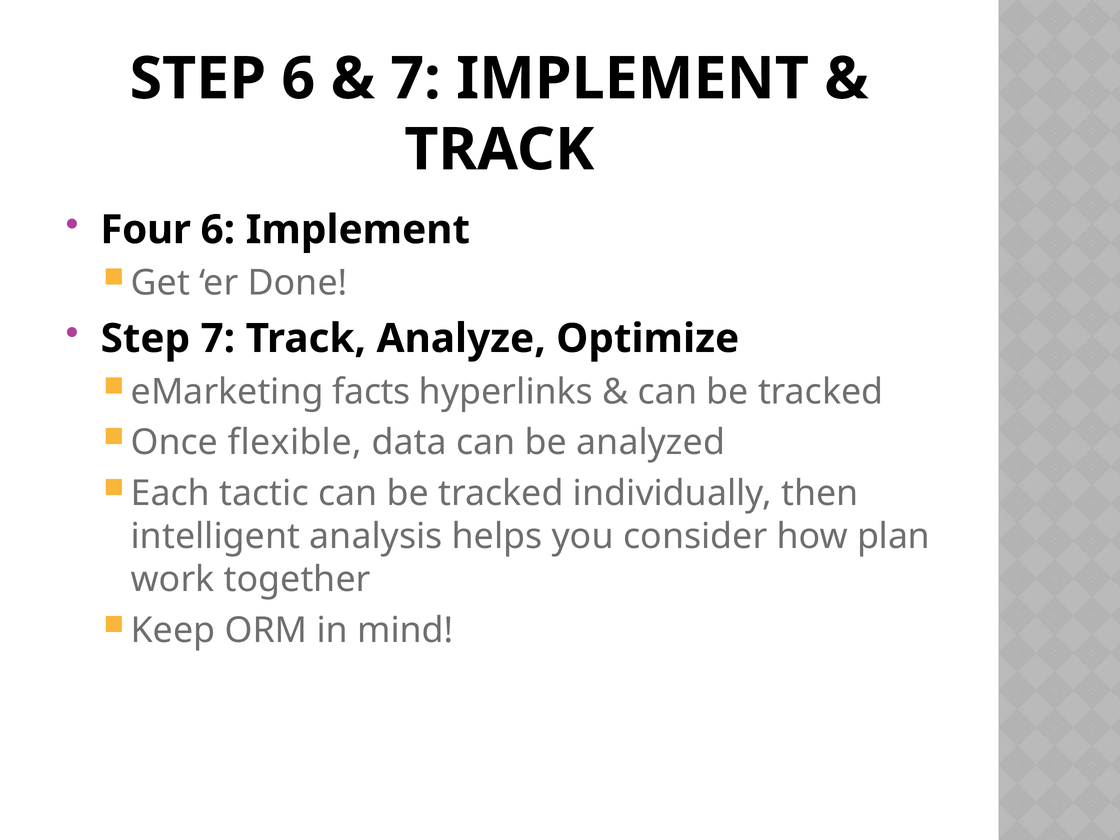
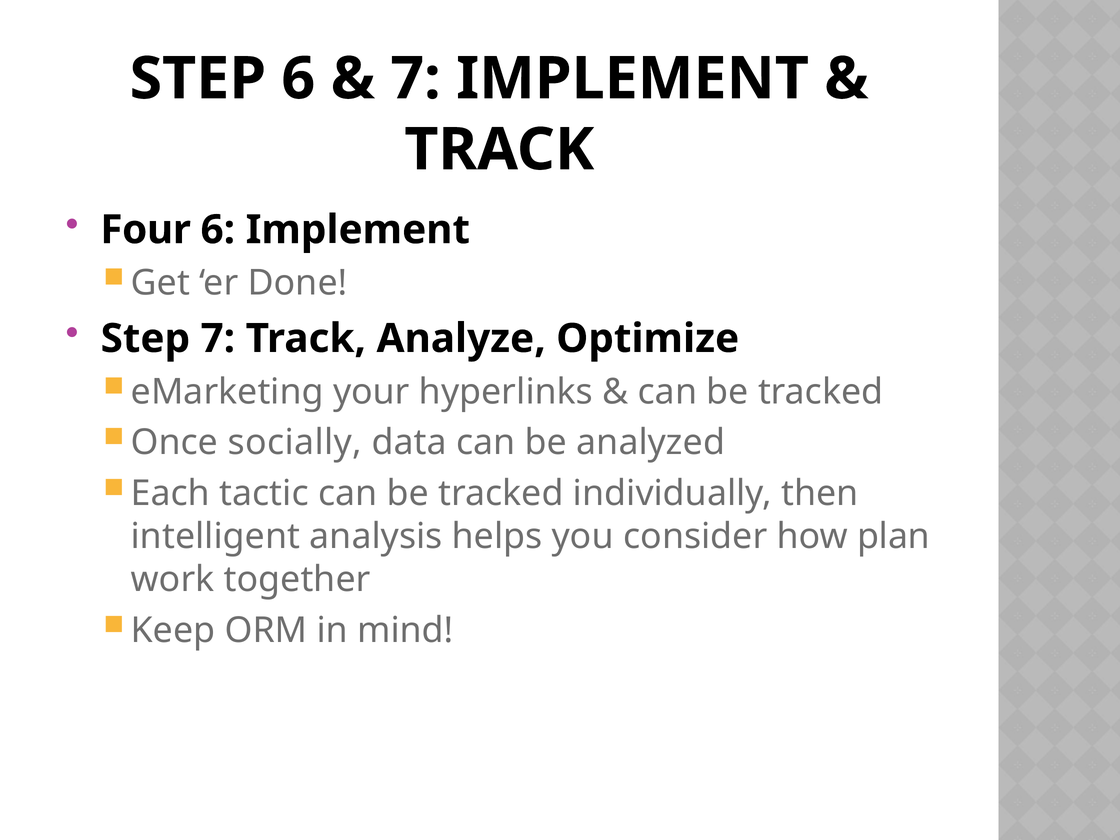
facts: facts -> your
flexible: flexible -> socially
